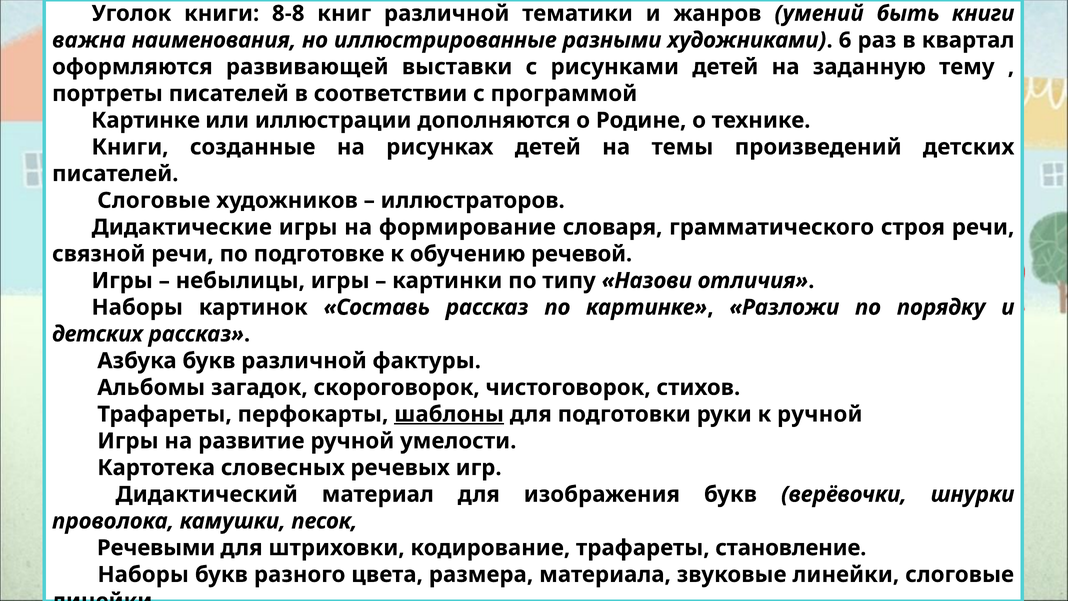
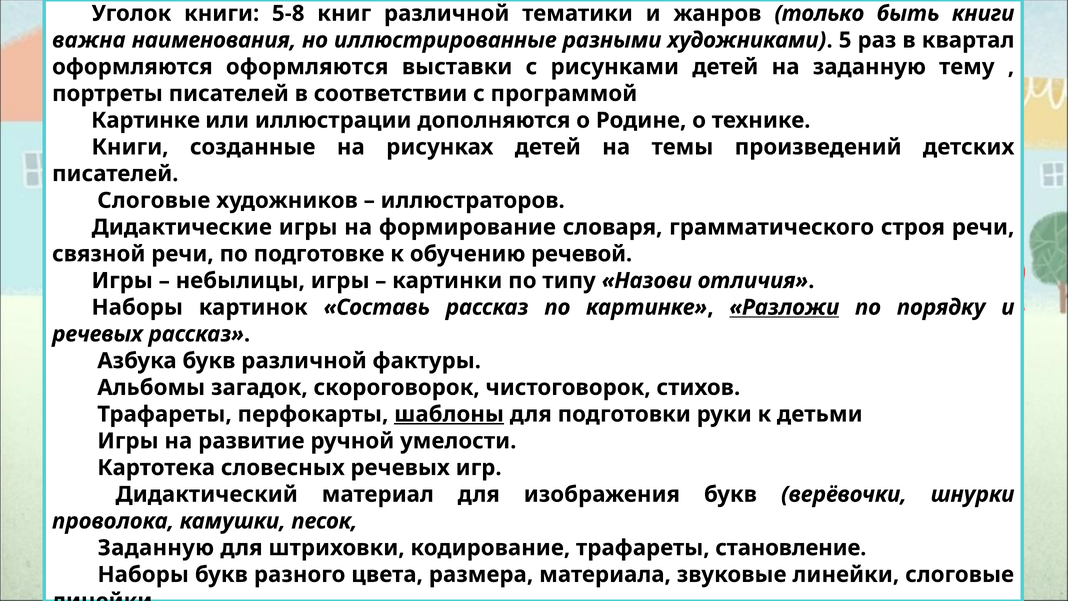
8-8: 8-8 -> 5-8
умений: умений -> только
6: 6 -> 5
оформляются развивающей: развивающей -> оформляются
Разложи underline: none -> present
детских at (97, 334): детских -> речевых
к ручной: ручной -> детьми
Речевыми at (156, 548): Речевыми -> Заданную
